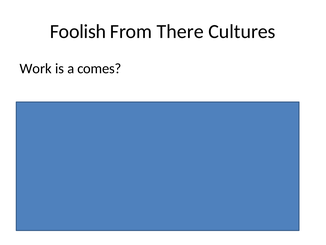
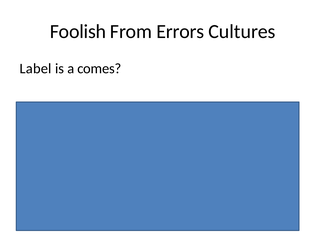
There: There -> Errors
Work: Work -> Label
